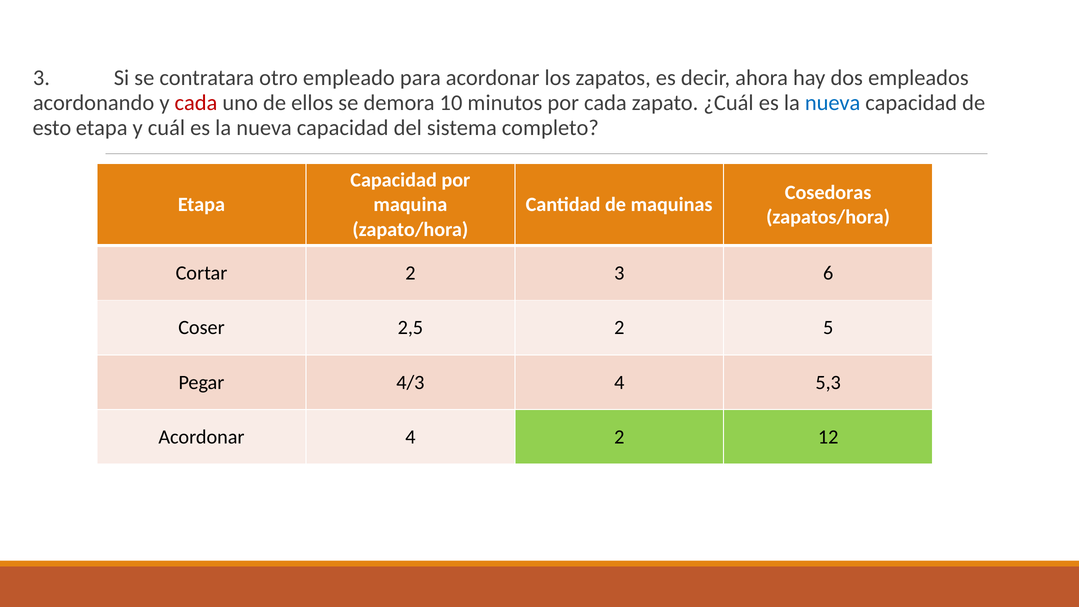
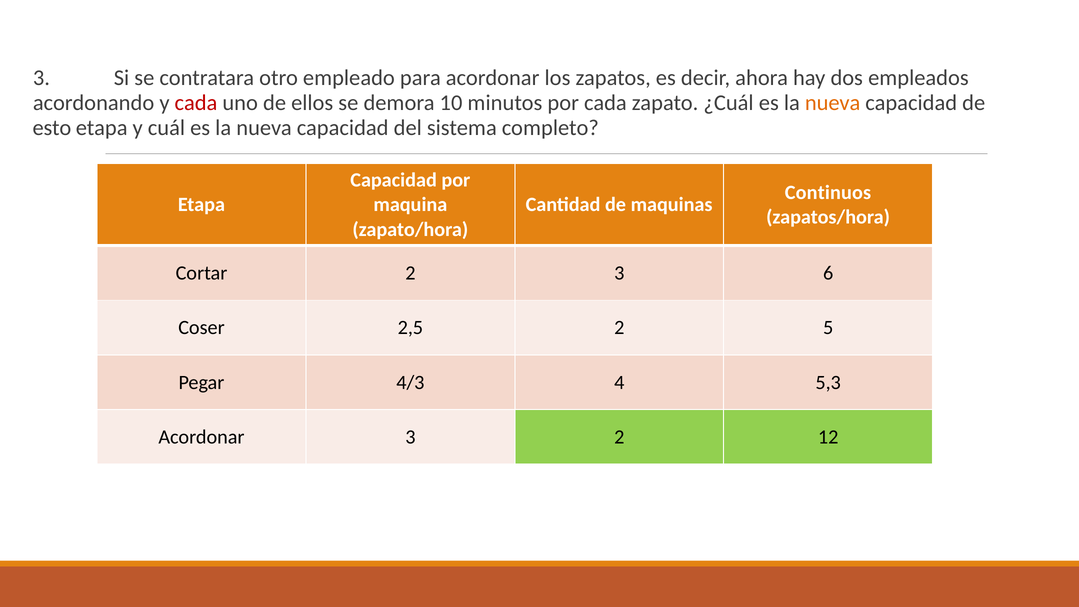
nueva at (833, 103) colour: blue -> orange
Cosedoras: Cosedoras -> Continuos
Acordonar 4: 4 -> 3
